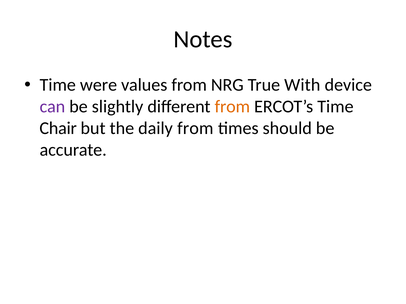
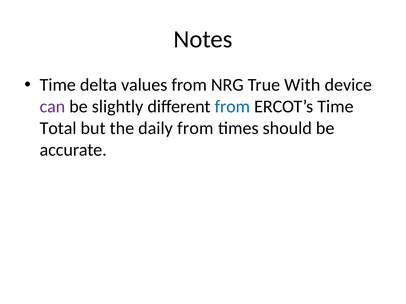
were: were -> delta
from at (232, 107) colour: orange -> blue
Chair: Chair -> Total
